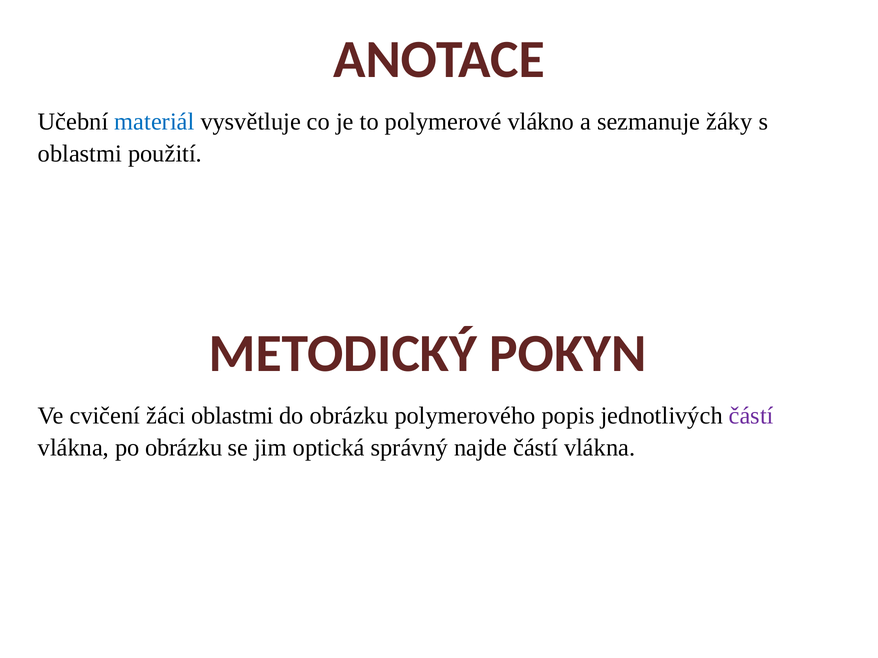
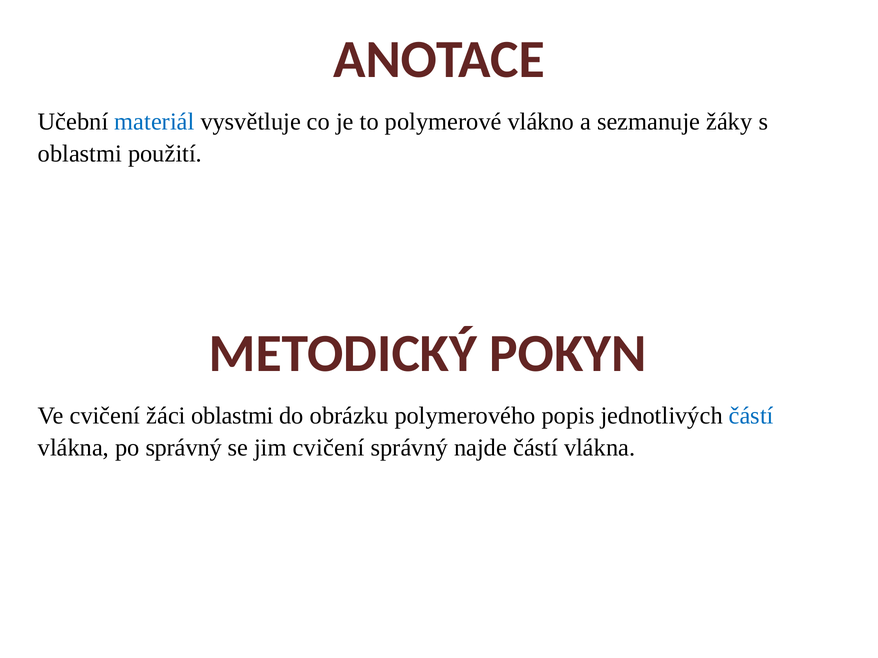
částí at (751, 416) colour: purple -> blue
po obrázku: obrázku -> správný
jim optická: optická -> cvičení
